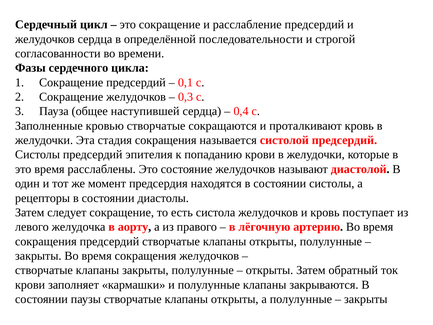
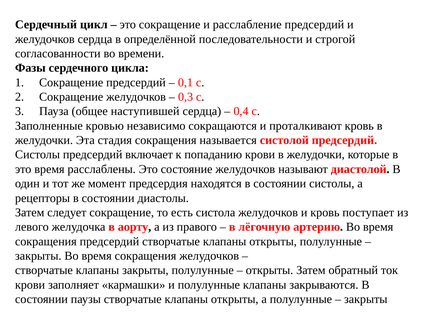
кровью створчатые: створчатые -> независимо
эпителия: эпителия -> включает
